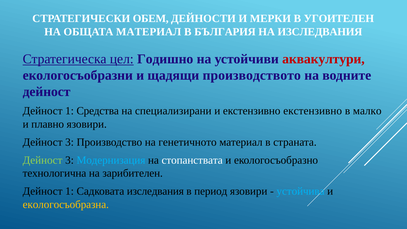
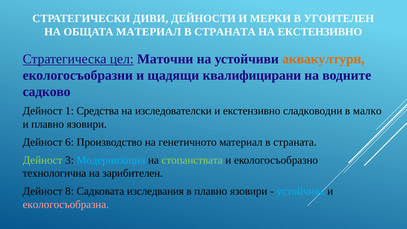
ОБЕМ: ОБЕМ -> ДИВИ
БЪЛГАРИЯ at (225, 32): БЪЛГАРИЯ -> СТРАНАТА
НА ИЗСЛЕДВАНИЯ: ИЗСЛЕДВАНИЯ -> ЕКСТЕНЗИВНО
Годишно: Годишно -> Маточни
аквакултури colour: red -> orange
производството: производството -> квалифицирани
дейност at (47, 92): дейност -> садково
специализирани: специализирани -> изследователски
екстензивно екстензивно: екстензивно -> сладководни
3 at (70, 142): 3 -> 6
стопанствата colour: white -> light green
1 at (70, 191): 1 -> 8
в период: период -> плавно
екологосъобразна colour: yellow -> pink
